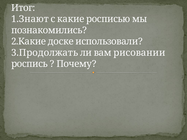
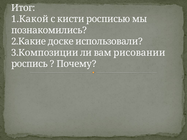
1.Знают: 1.Знают -> 1.Какой
какие: какие -> кисти
3.Продолжать: 3.Продолжать -> 3.Композиции
